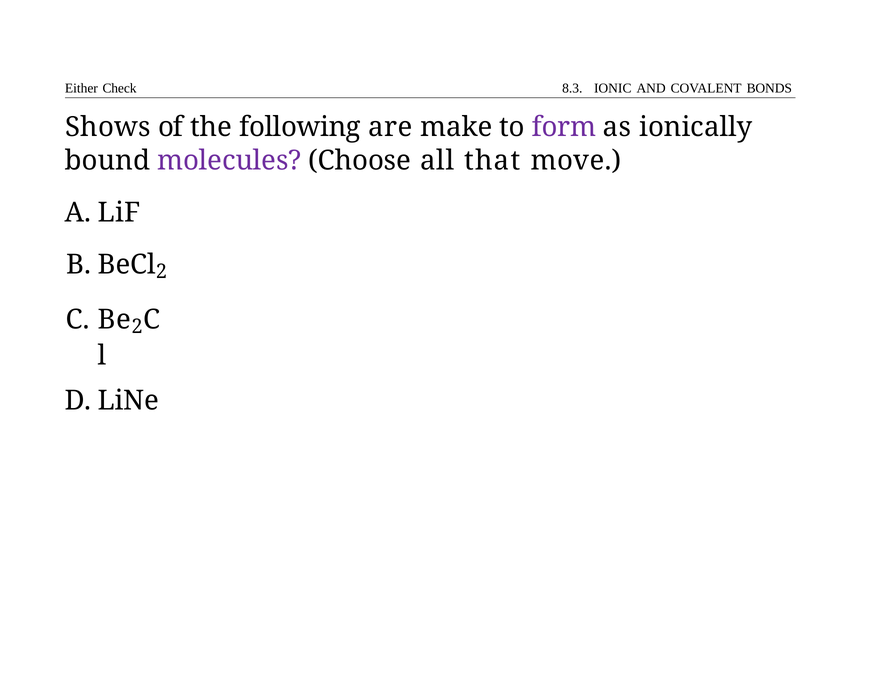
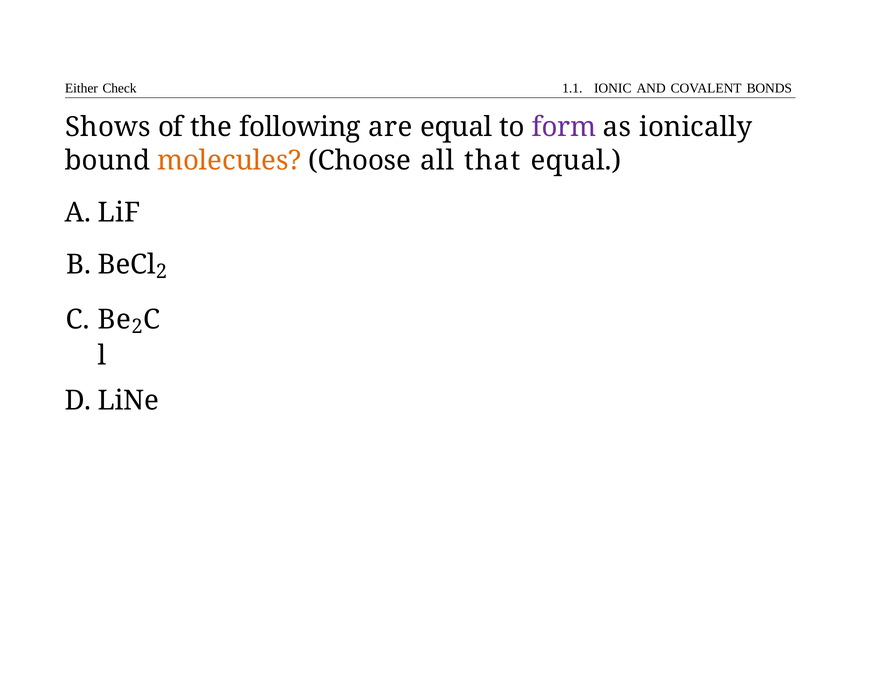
8.3: 8.3 -> 1.1
are make: make -> equal
molecules colour: purple -> orange
that move: move -> equal
